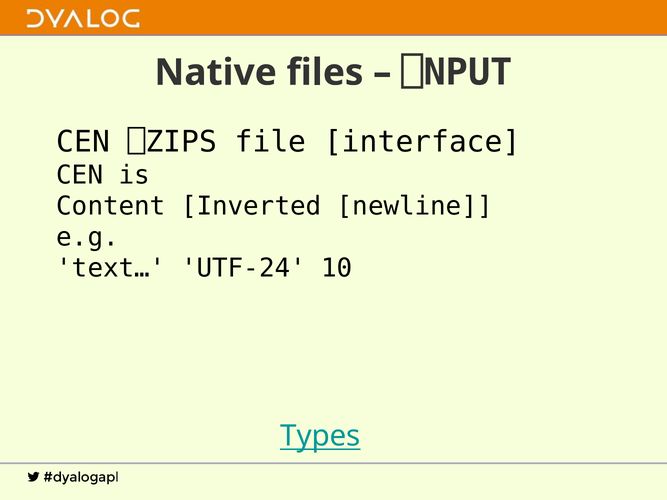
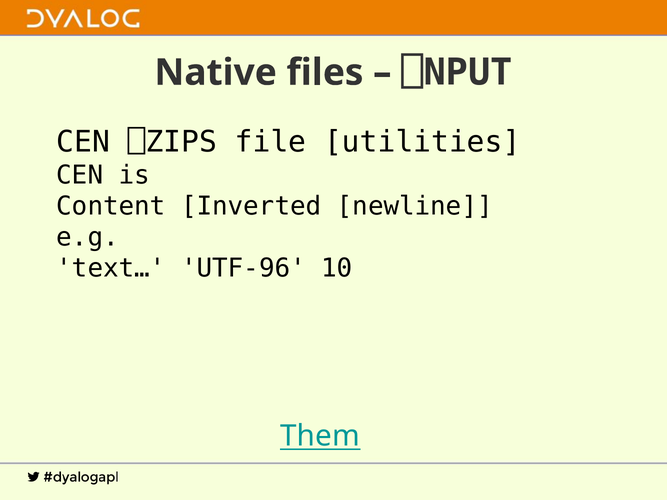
interface: interface -> utilities
UTF-24: UTF-24 -> UTF-96
Types: Types -> Them
